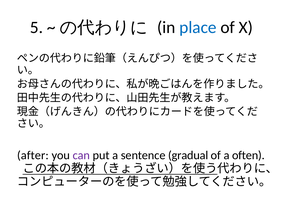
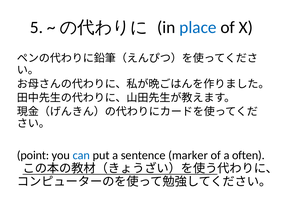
after: after -> point
can colour: purple -> blue
gradual: gradual -> marker
